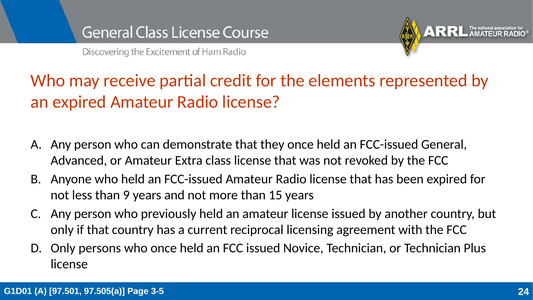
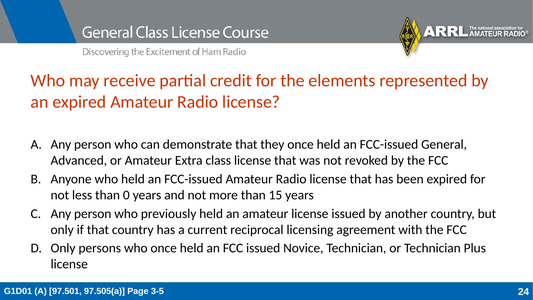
9: 9 -> 0
